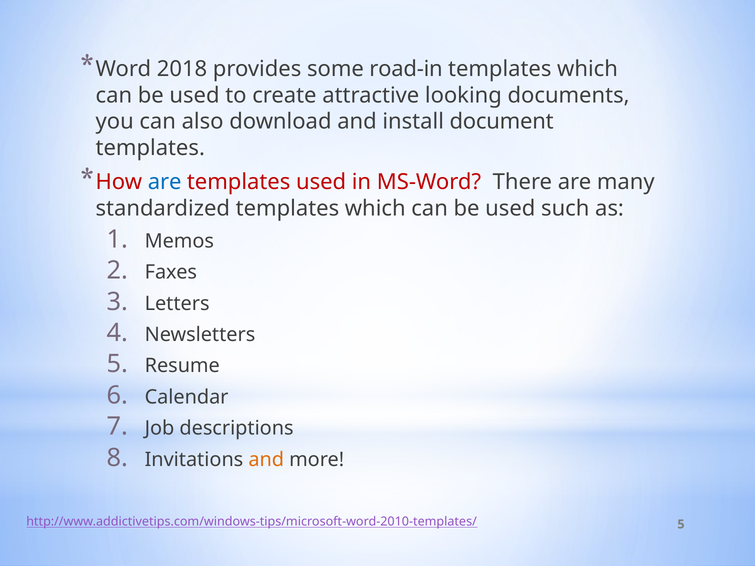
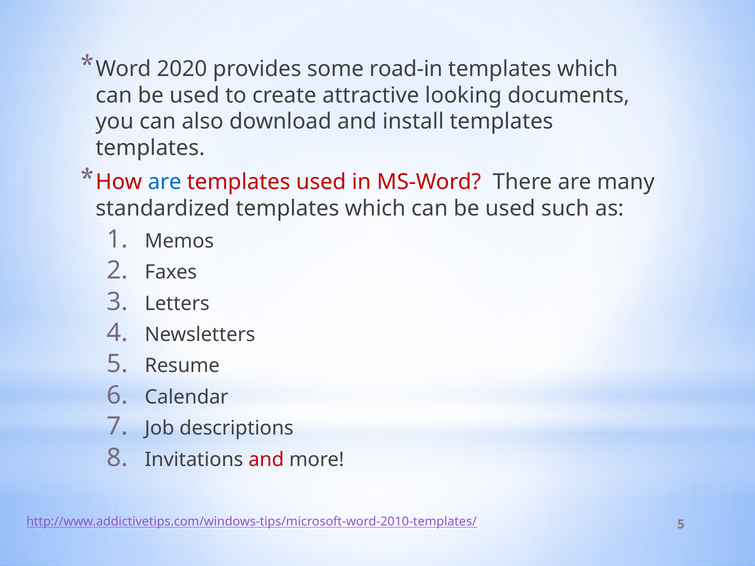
2018: 2018 -> 2020
install document: document -> templates
and at (266, 460) colour: orange -> red
